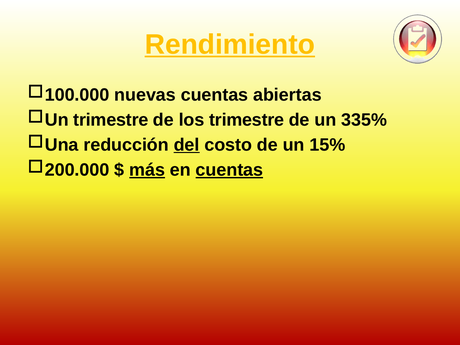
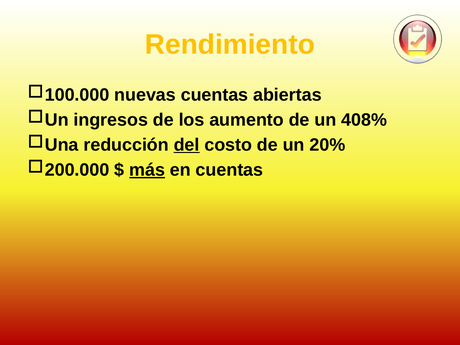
Rendimiento underline: present -> none
trimestre at (111, 120): trimestre -> ingresos
los trimestre: trimestre -> aumento
335%: 335% -> 408%
15%: 15% -> 20%
cuentas at (229, 170) underline: present -> none
